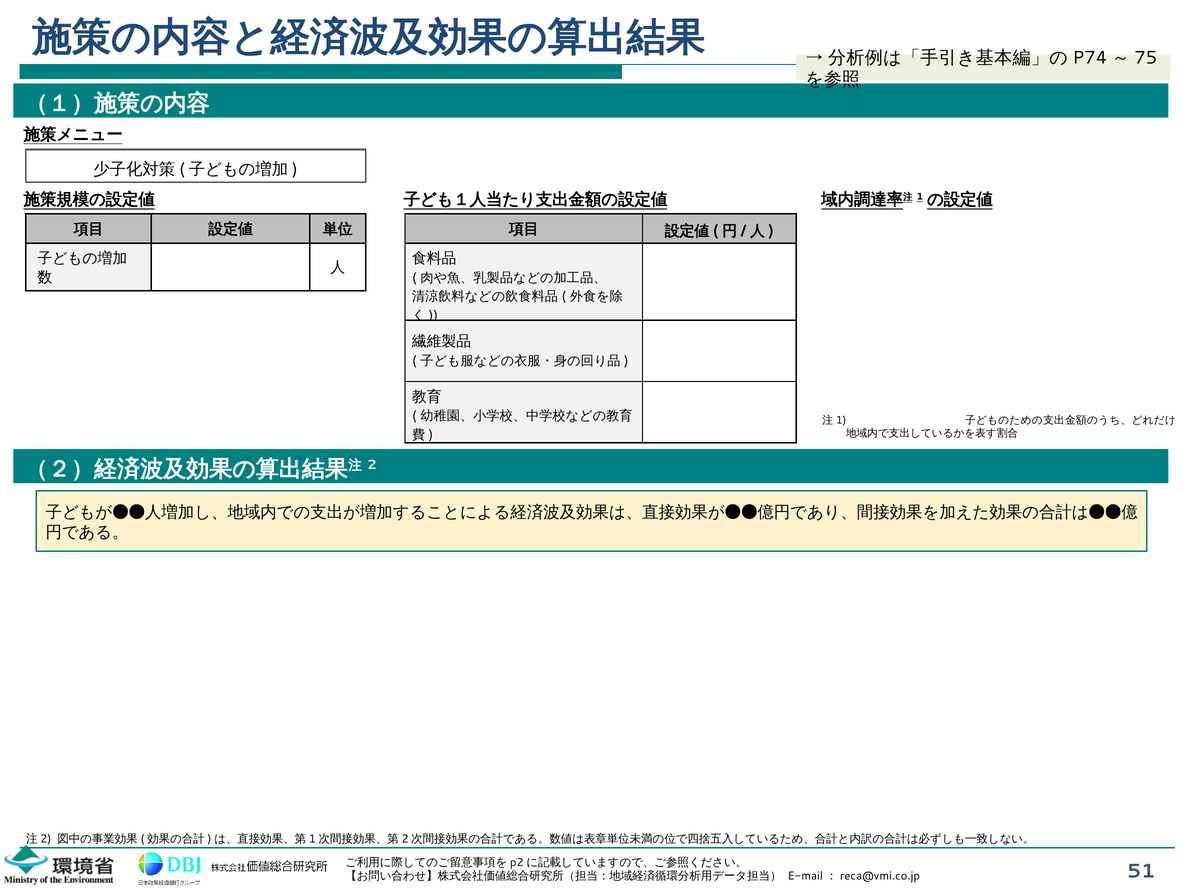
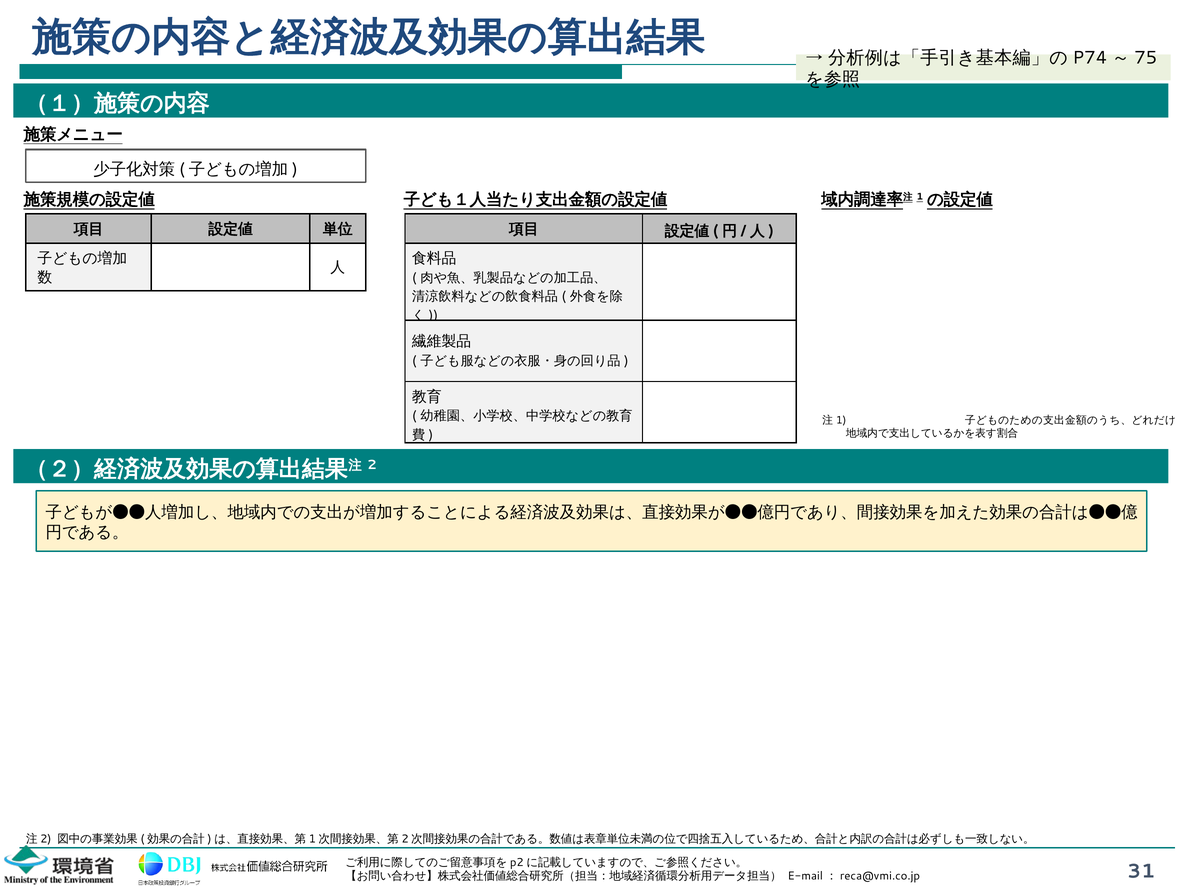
51: 51 -> 31
